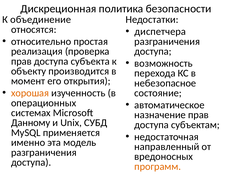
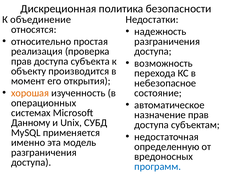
диспетчера: диспетчера -> надежность
направленный: направленный -> определенную
программ colour: orange -> blue
